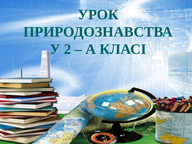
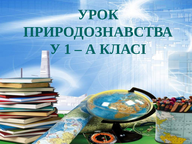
2: 2 -> 1
